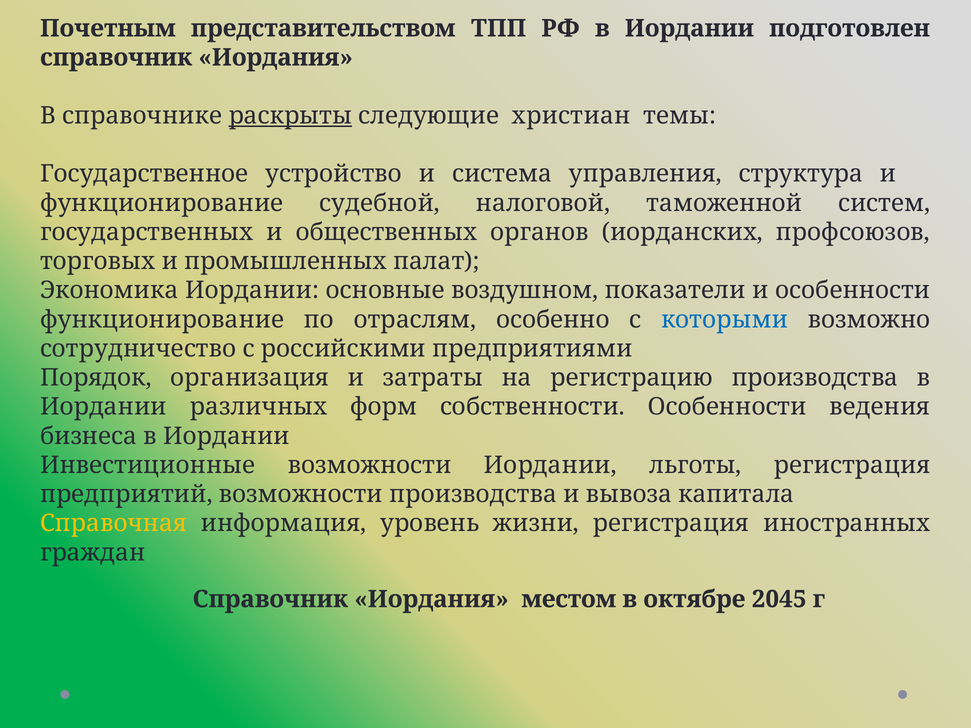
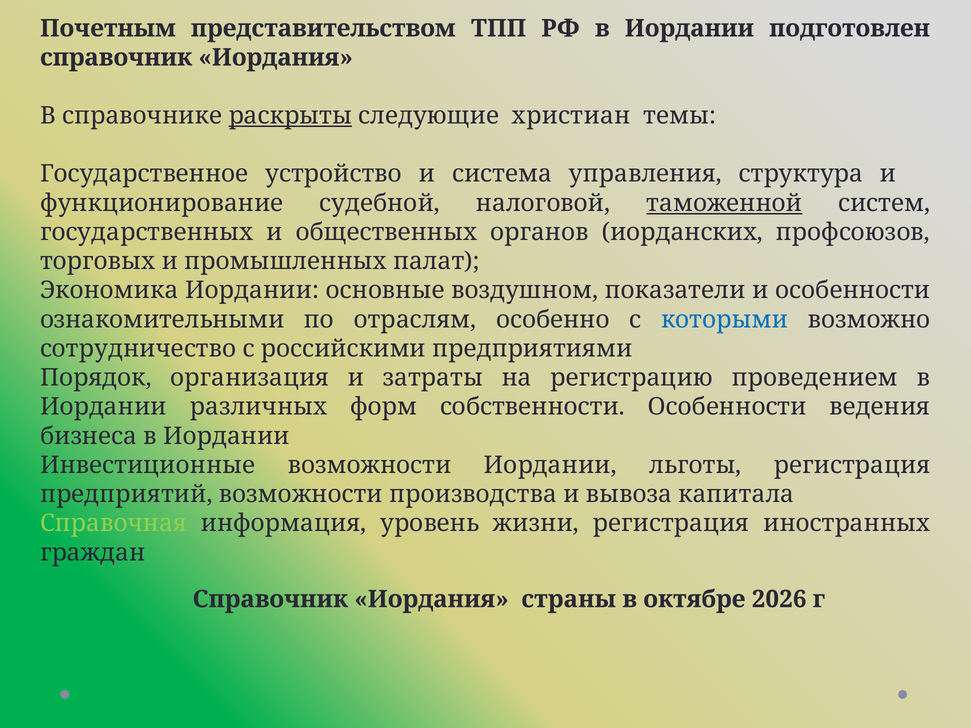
таможенной underline: none -> present
функционирование at (162, 320): функционирование -> ознакомительными
регистрацию производства: производства -> проведением
Справочная colour: yellow -> light green
местом: местом -> страны
2045: 2045 -> 2026
